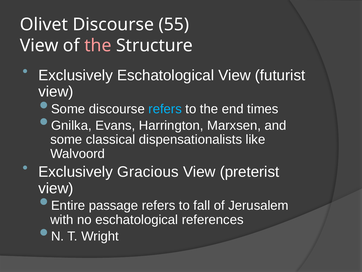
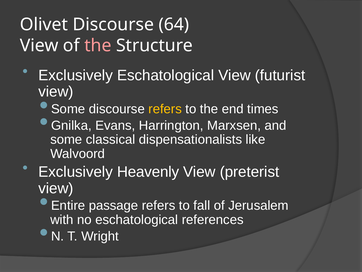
55: 55 -> 64
refers at (165, 109) colour: light blue -> yellow
Gracious: Gracious -> Heavenly
